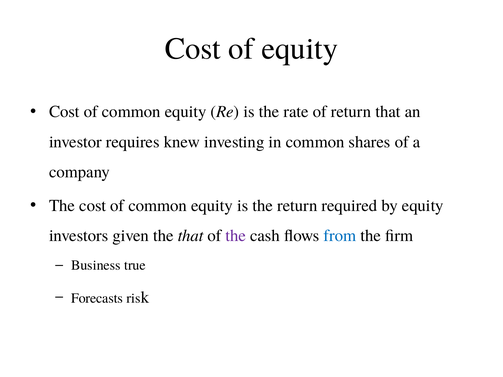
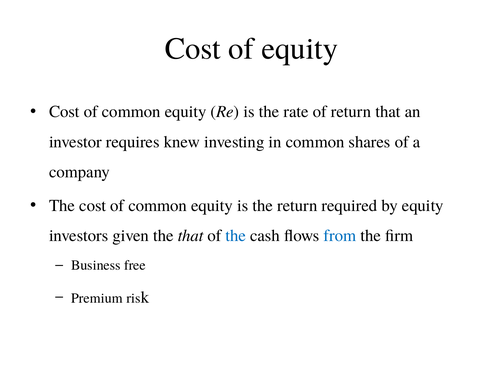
the at (236, 236) colour: purple -> blue
true: true -> free
Forecasts: Forecasts -> Premium
